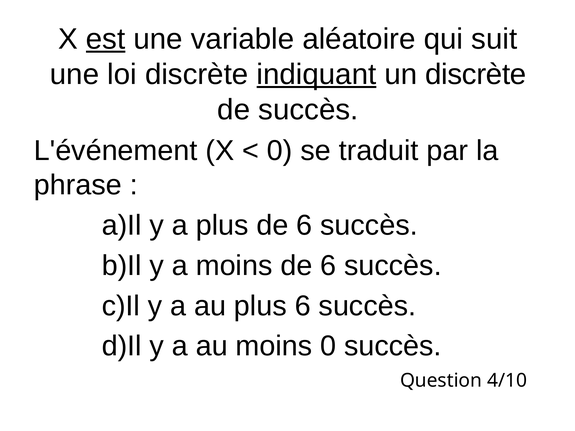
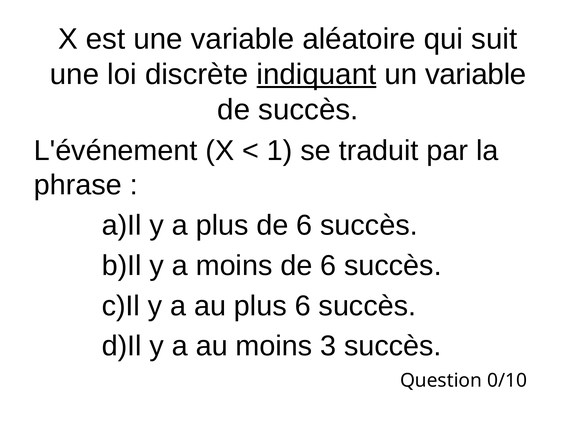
est underline: present -> none
un discrète: discrète -> variable
0 at (280, 151): 0 -> 1
moins 0: 0 -> 3
4/10: 4/10 -> 0/10
